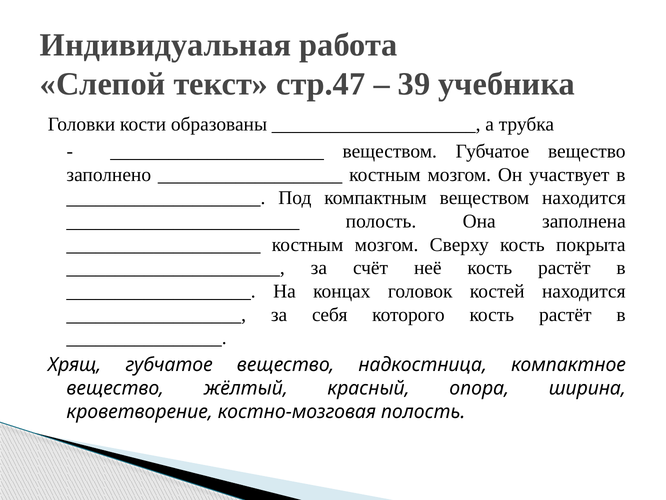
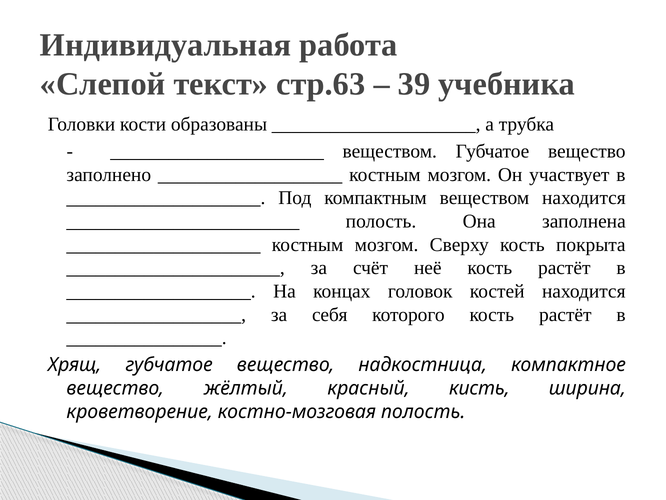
стр.47: стр.47 -> стр.63
опора: опора -> кисть
